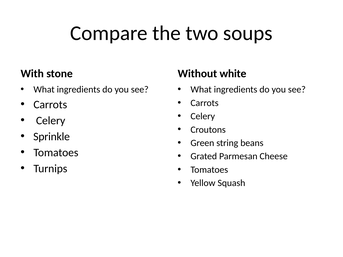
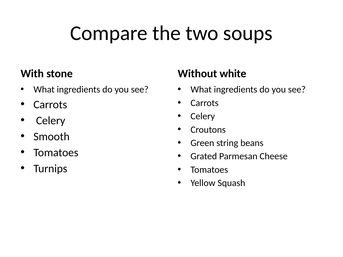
Sprinkle: Sprinkle -> Smooth
